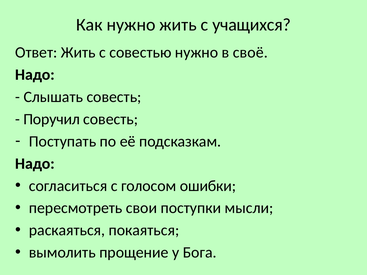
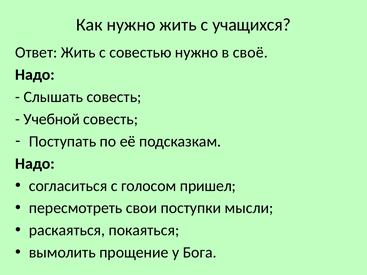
Поручил: Поручил -> Учебной
ошибки: ошибки -> пришел
